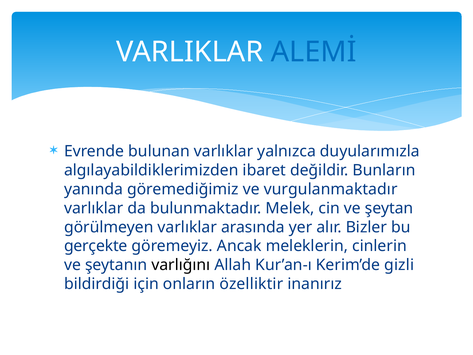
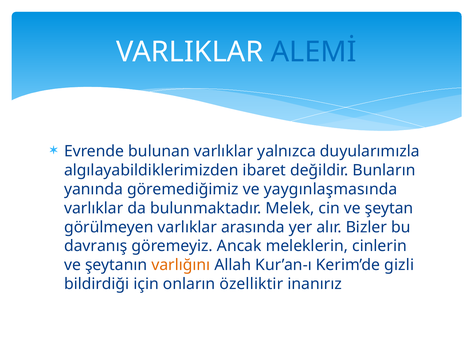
vurgulanmaktadır: vurgulanmaktadır -> yaygınlaşmasında
gerçekte: gerçekte -> davranış
varlığını colour: black -> orange
